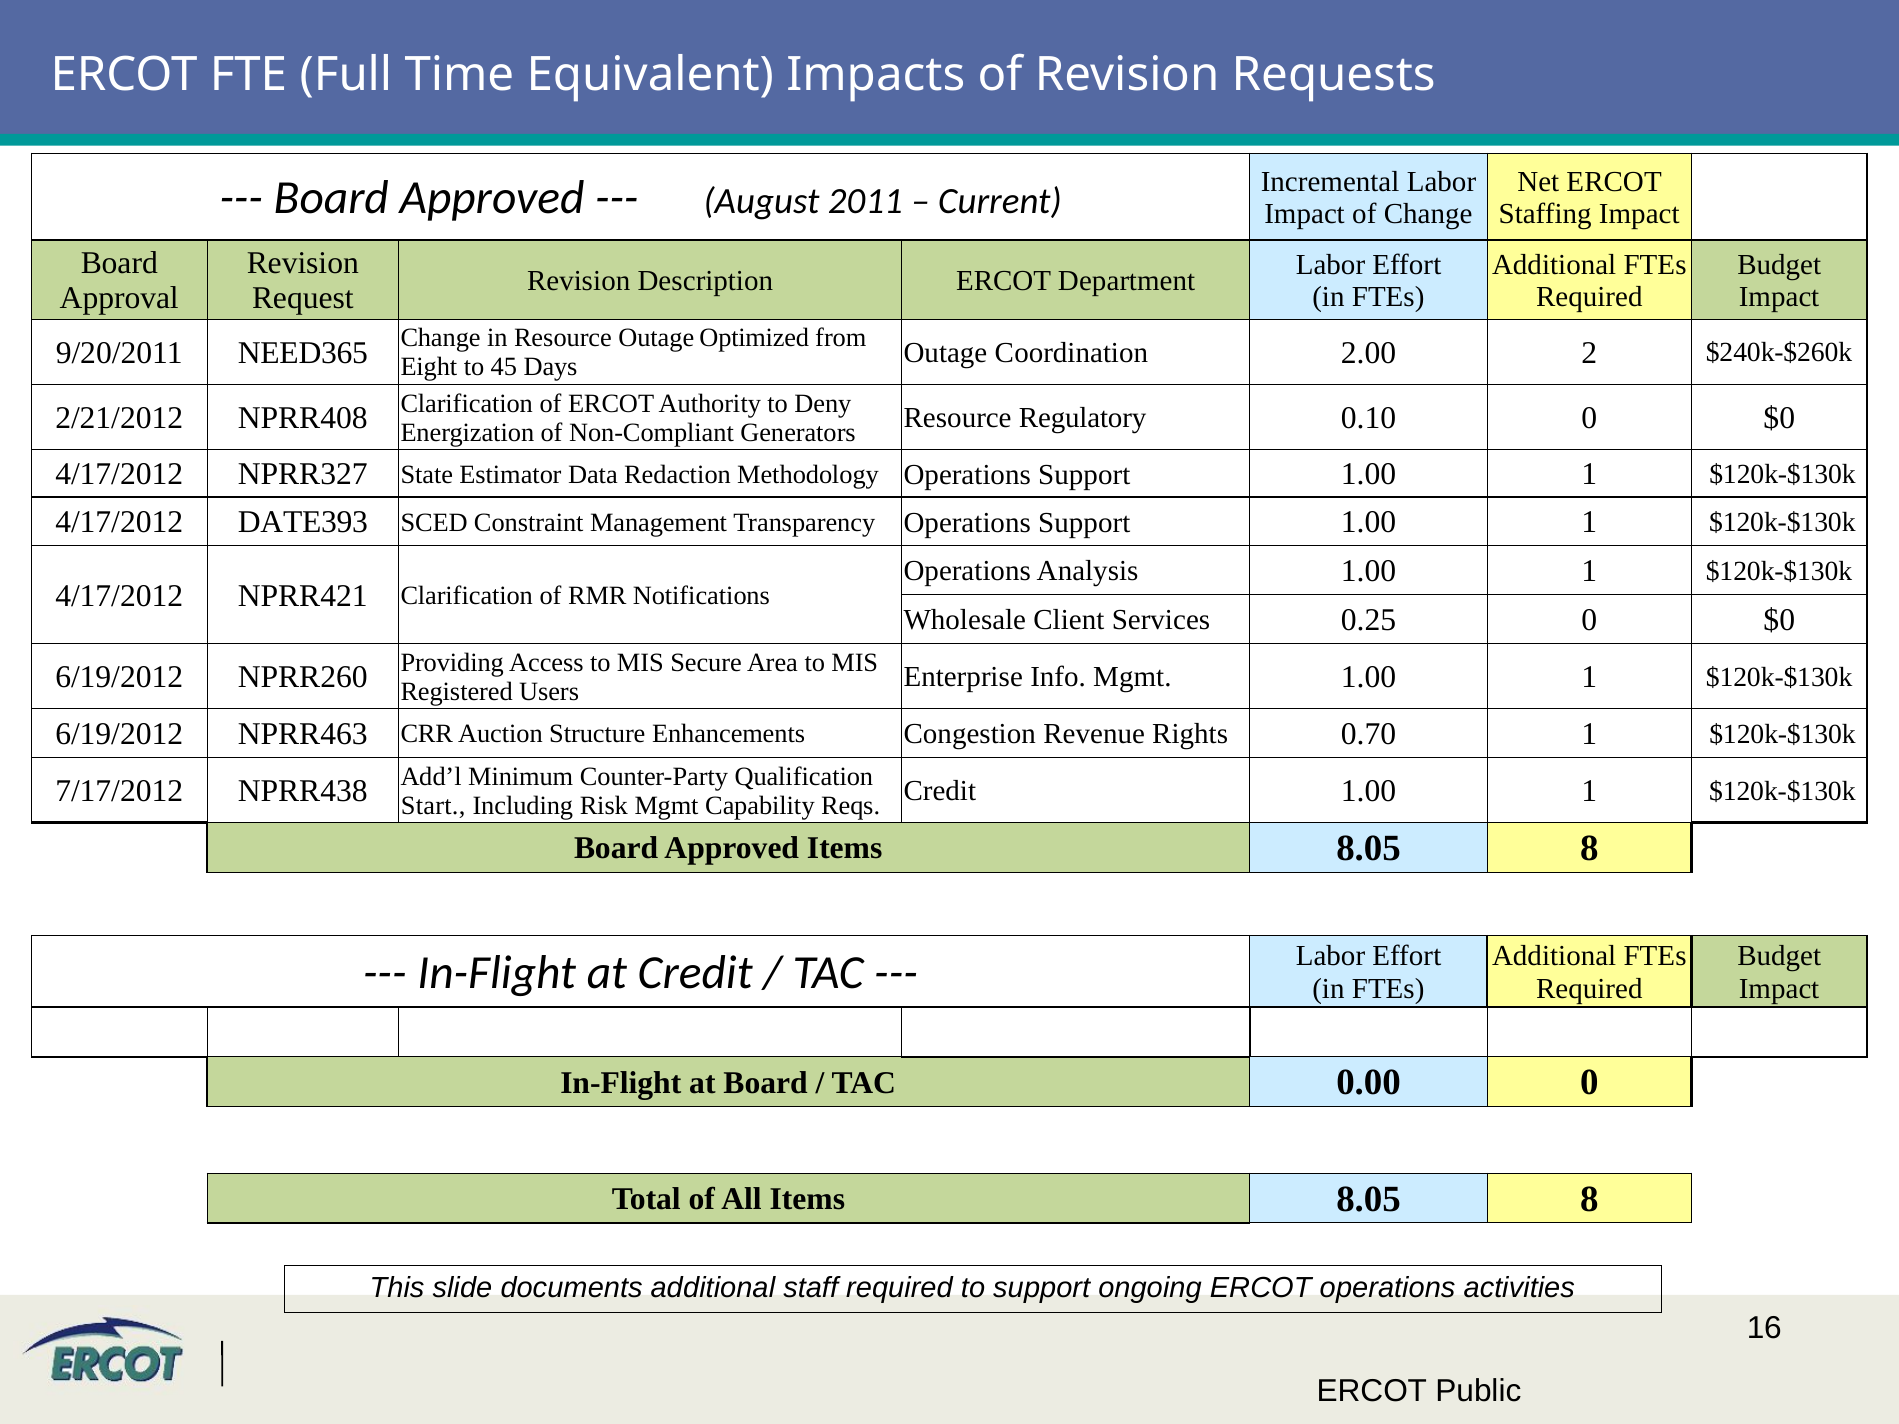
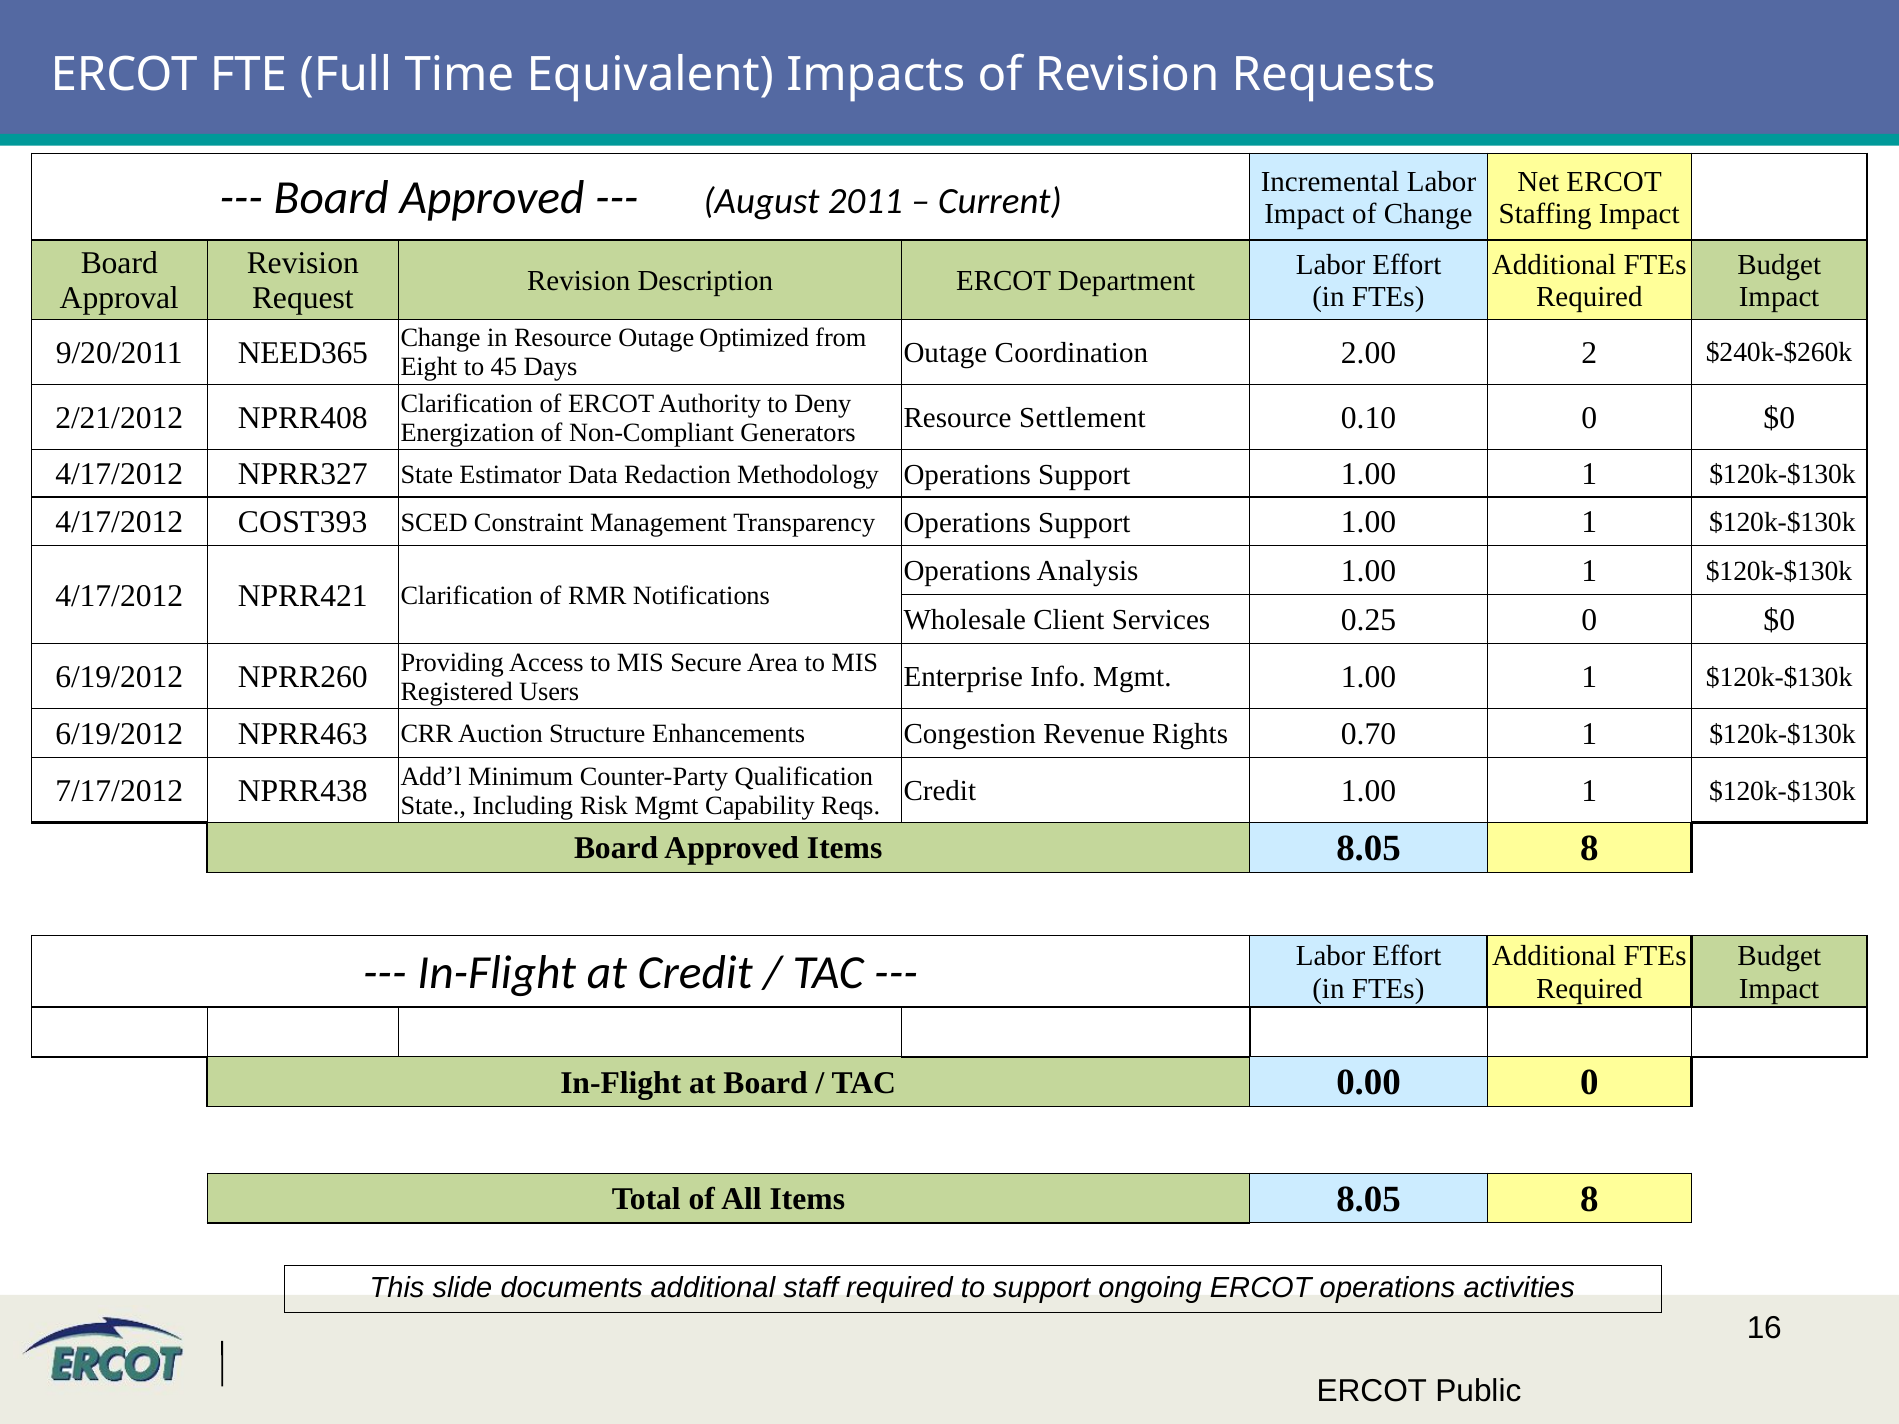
Regulatory: Regulatory -> Settlement
DATE393: DATE393 -> COST393
Start at (433, 806): Start -> State
